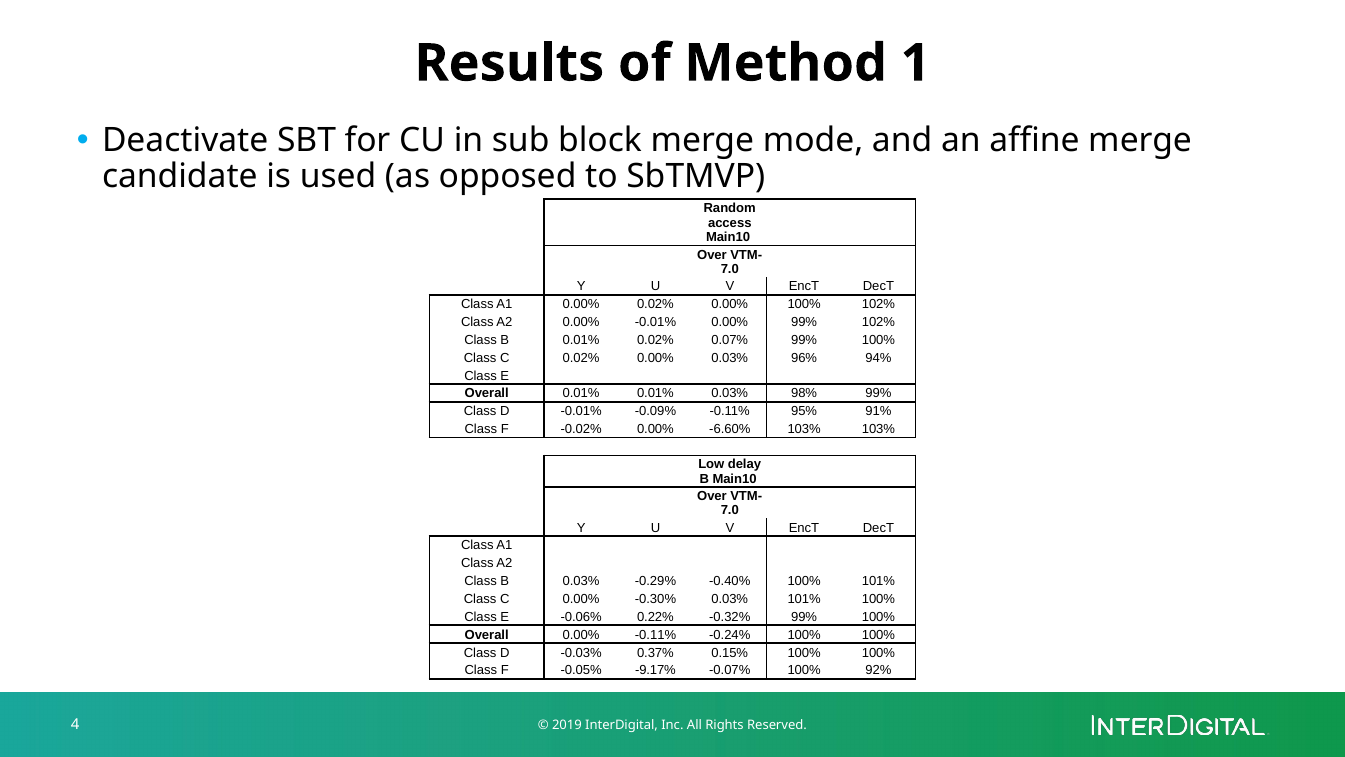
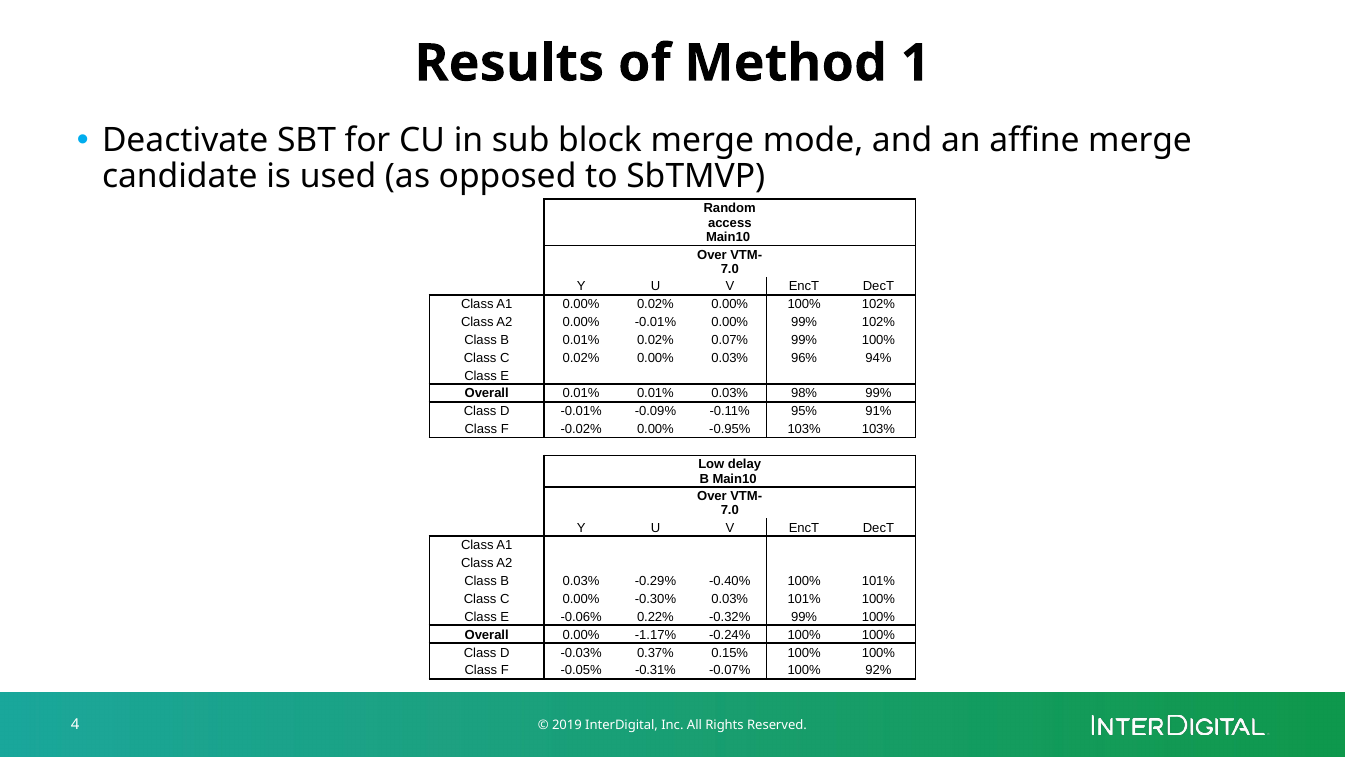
-6.60%: -6.60% -> -0.95%
0.00% -0.11%: -0.11% -> -1.17%
-9.17%: -9.17% -> -0.31%
